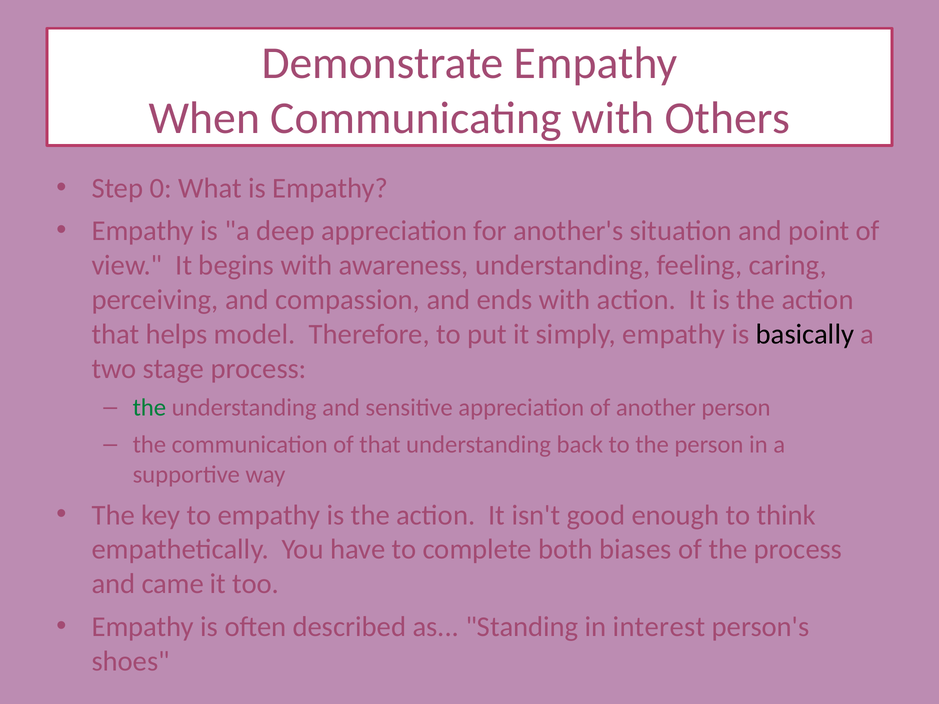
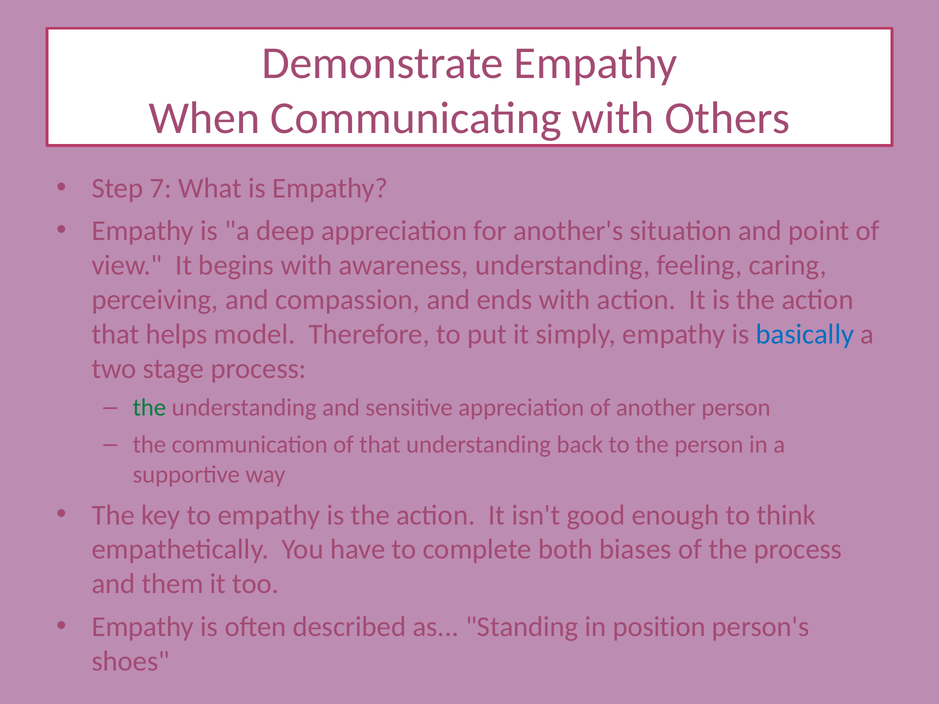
0: 0 -> 7
basically colour: black -> blue
came: came -> them
interest: interest -> position
